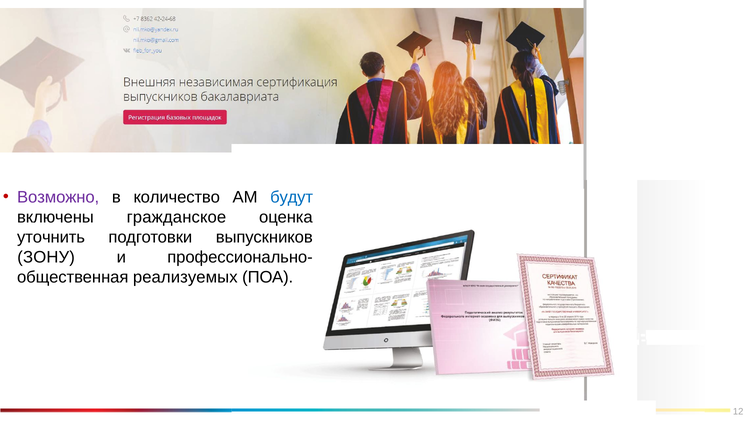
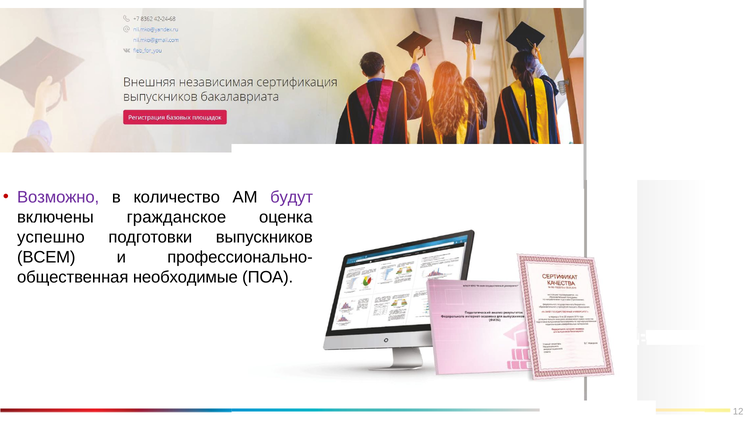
будут colour: blue -> purple
уточнить: уточнить -> успешно
ЗОНУ: ЗОНУ -> ВСЕМ
реализуемых: реализуемых -> необходимые
